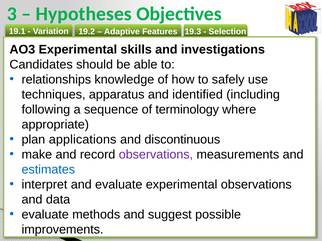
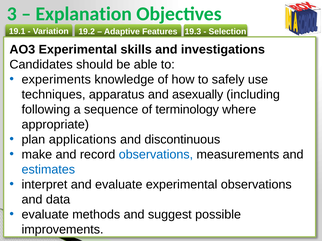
Hypotheses: Hypotheses -> Explanation
relationships: relationships -> experiments
identified: identified -> asexually
observations at (156, 155) colour: purple -> blue
